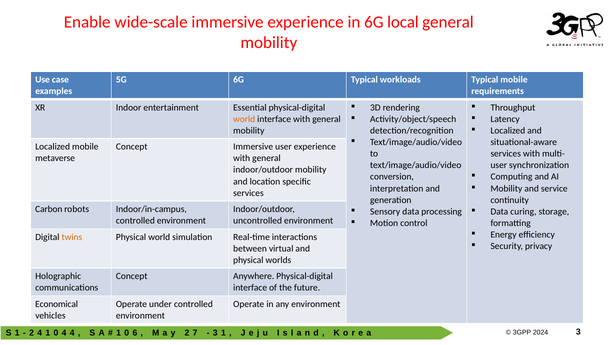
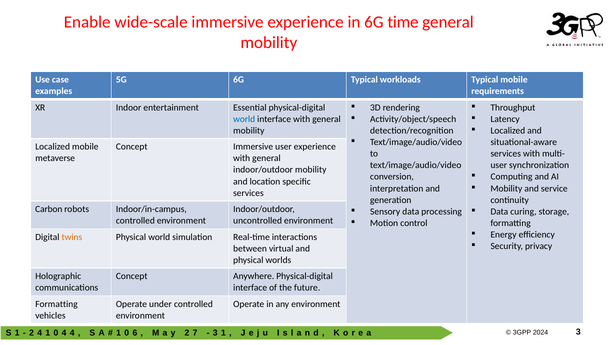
local: local -> time
world at (244, 119) colour: orange -> blue
Economical at (57, 304): Economical -> Formatting
